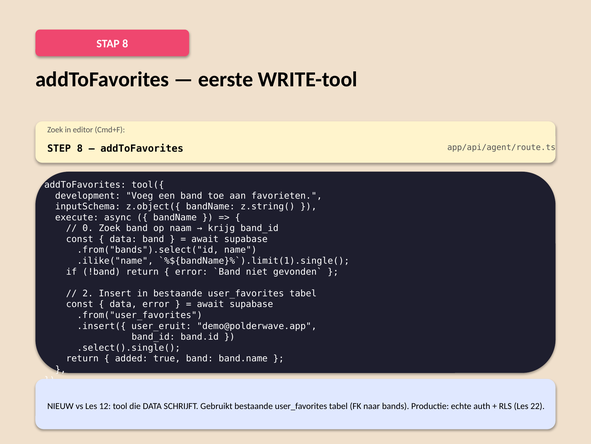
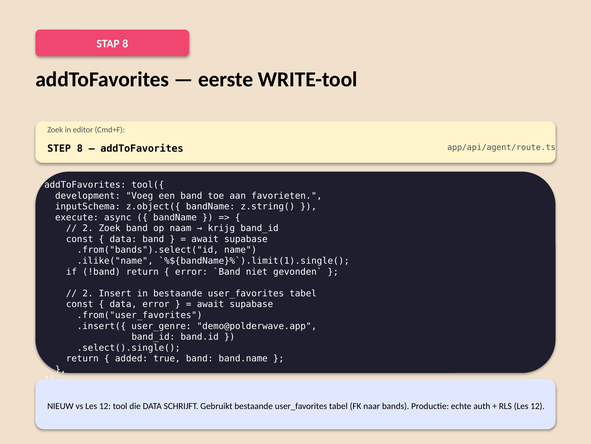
0 at (88, 228): 0 -> 2
user_eruit: user_eruit -> user_genre
RLS Les 22: 22 -> 12
